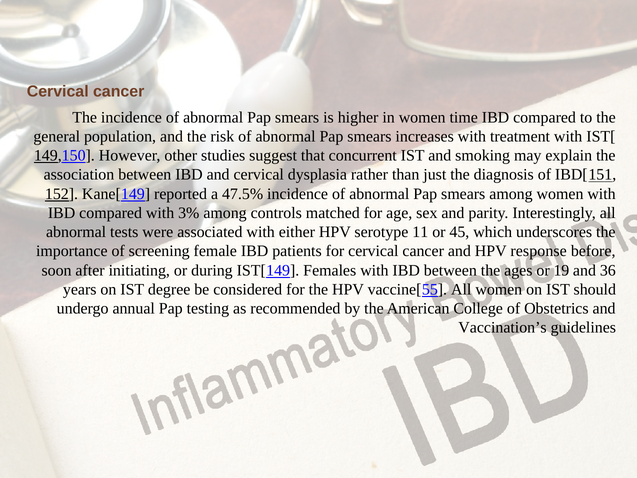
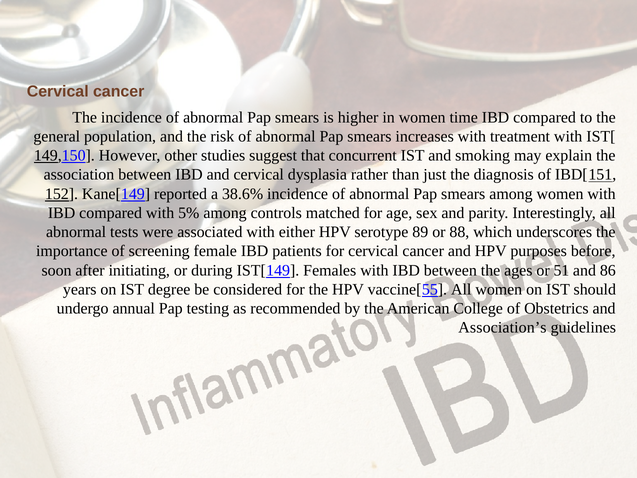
47.5%: 47.5% -> 38.6%
3%: 3% -> 5%
11: 11 -> 89
45: 45 -> 88
response: response -> purposes
19: 19 -> 51
36: 36 -> 86
Vaccination’s: Vaccination’s -> Association’s
